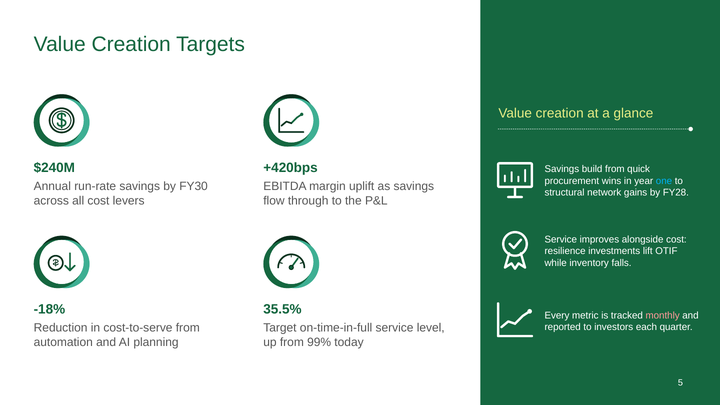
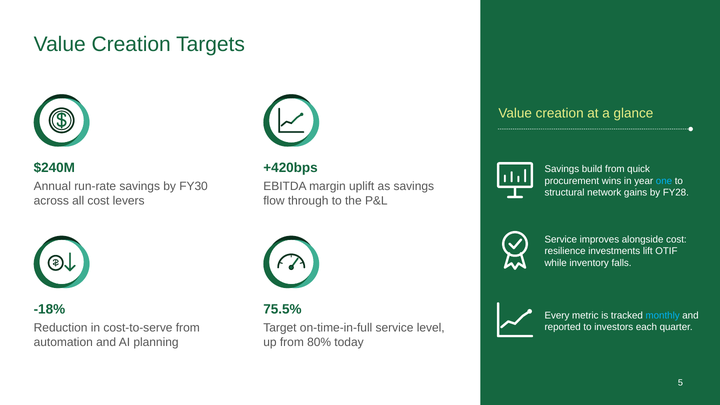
35.5%: 35.5% -> 75.5%
monthly colour: pink -> light blue
99%: 99% -> 80%
